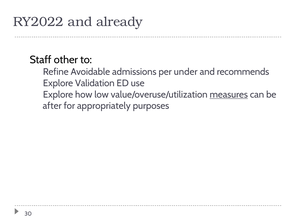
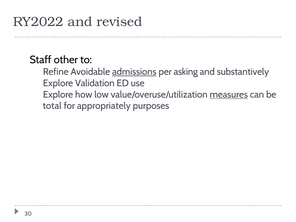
already: already -> revised
admissions underline: none -> present
under: under -> asking
recommends: recommends -> substantively
after: after -> total
